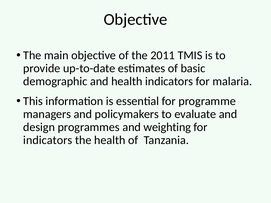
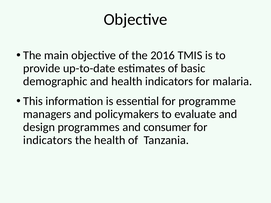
2011: 2011 -> 2016
weighting: weighting -> consumer
